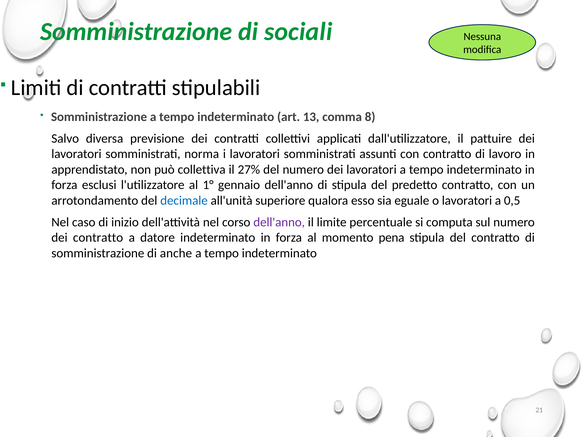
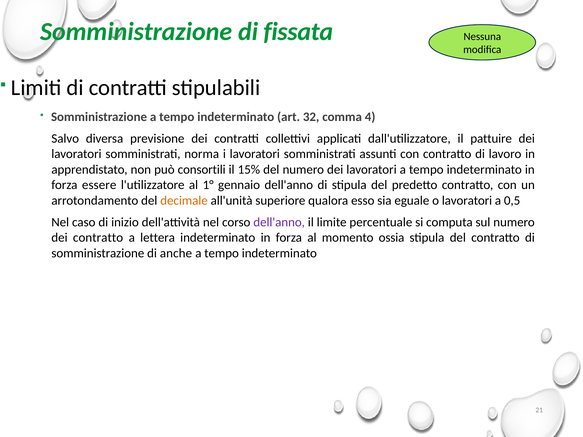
sociali: sociali -> fissata
13: 13 -> 32
8: 8 -> 4
collettiva: collettiva -> consortili
27%: 27% -> 15%
esclusi: esclusi -> essere
decimale colour: blue -> orange
datore: datore -> lettera
pena: pena -> ossia
